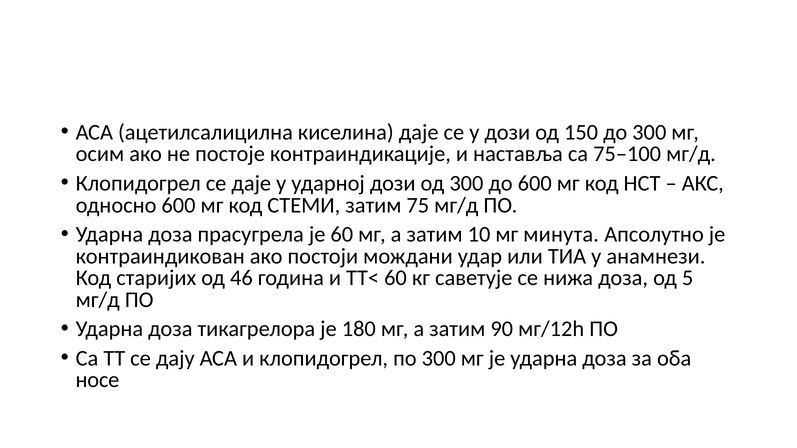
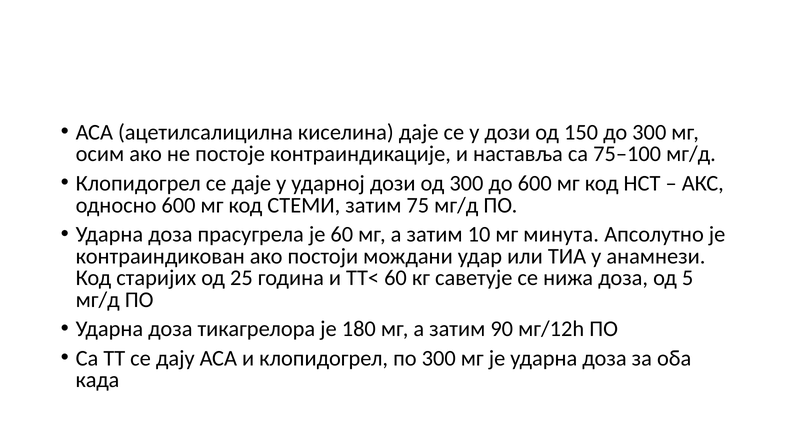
46: 46 -> 25
носе: носе -> када
